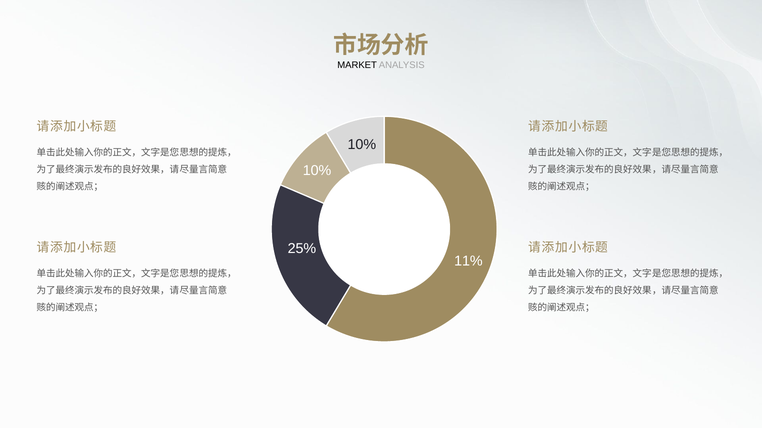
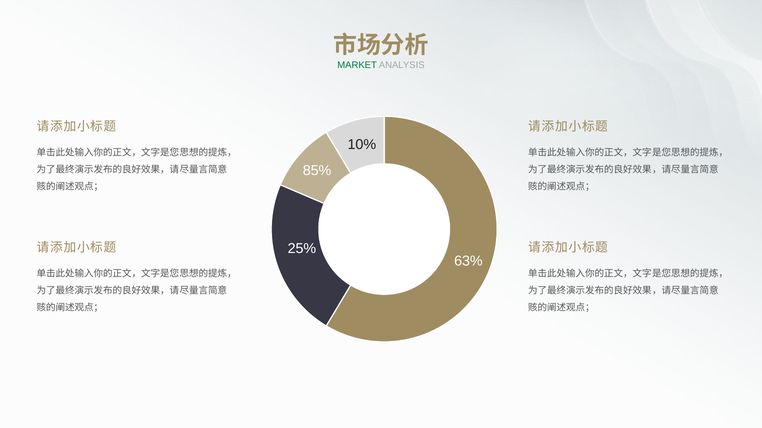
MARKET colour: black -> green
10% at (317, 171): 10% -> 85%
11%: 11% -> 63%
